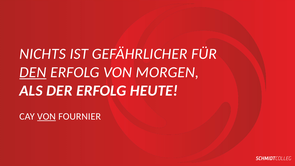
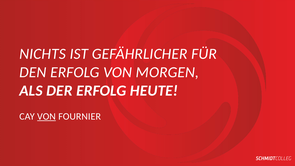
DEN underline: present -> none
